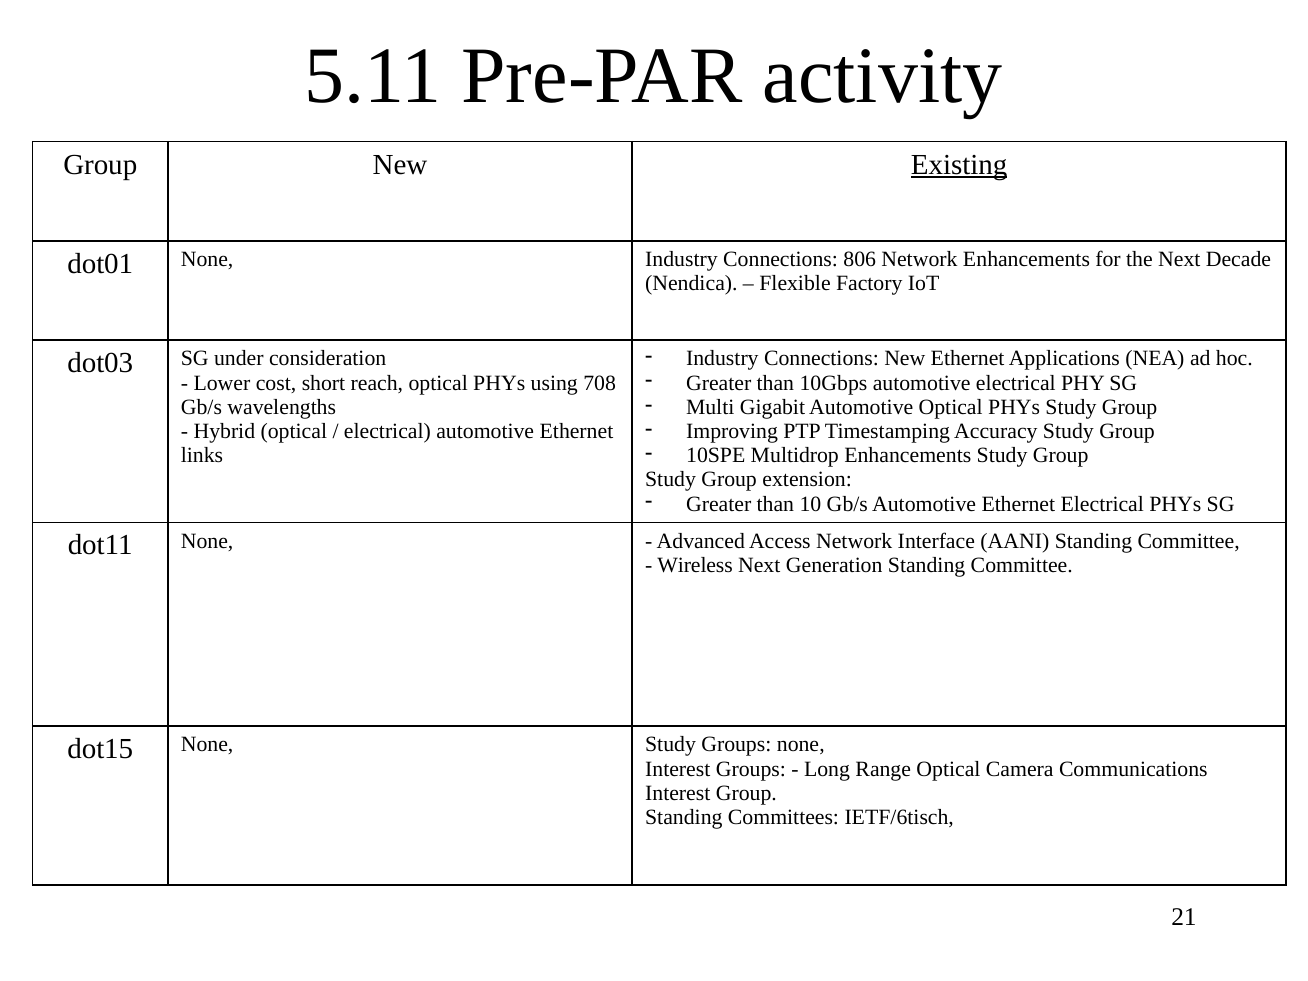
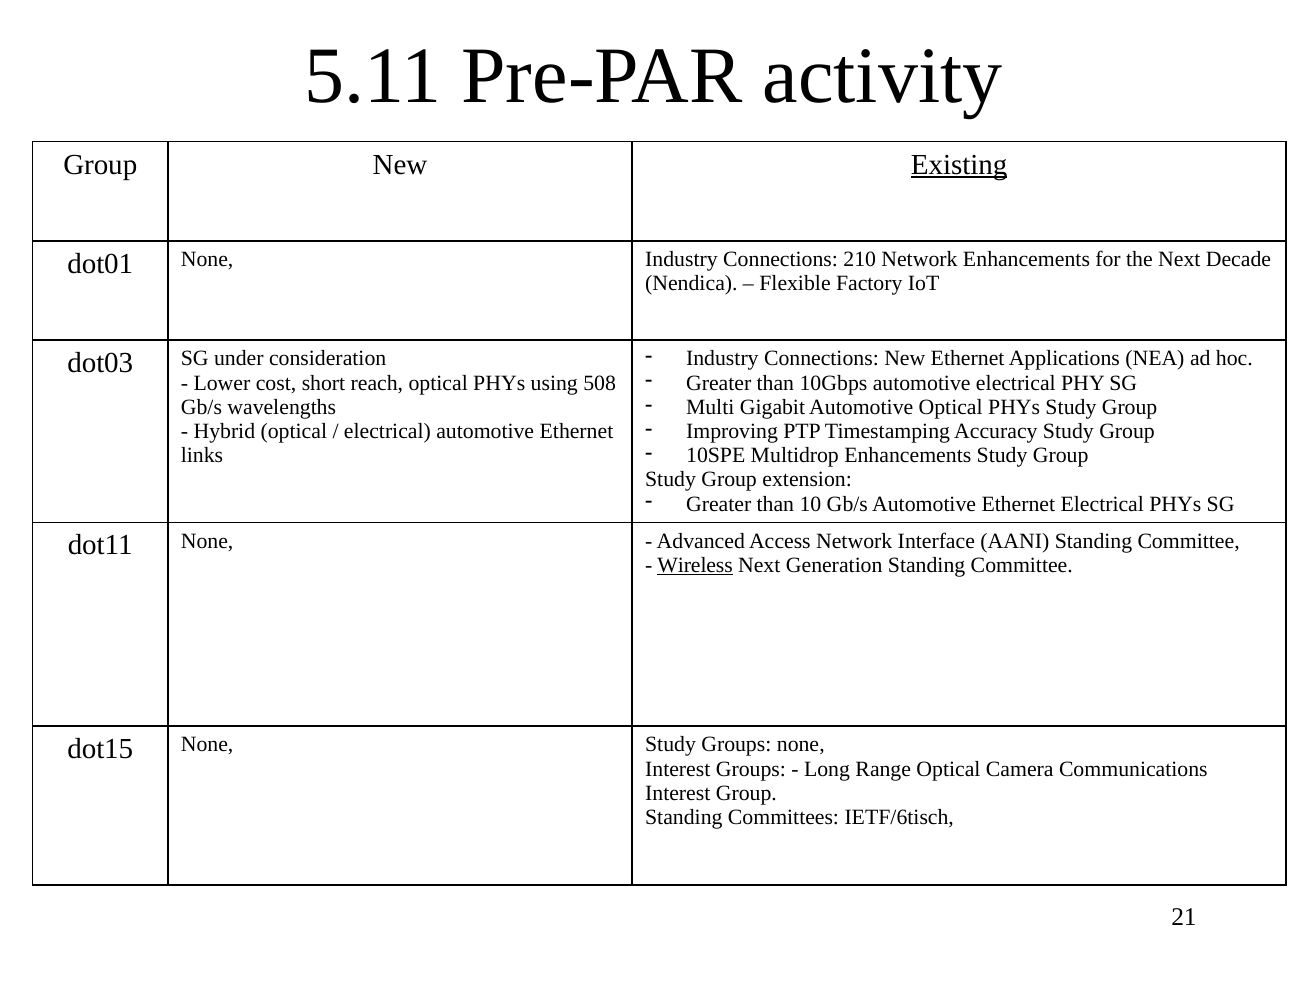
806: 806 -> 210
708: 708 -> 508
Wireless underline: none -> present
